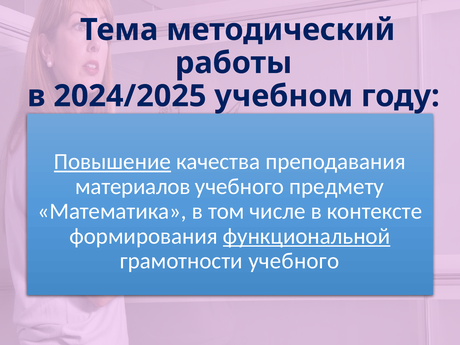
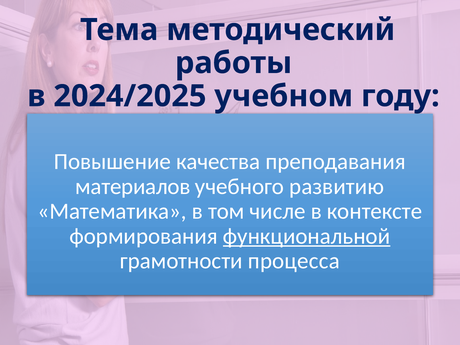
Повышение underline: present -> none
предмету: предмету -> развитию
грамотности учебного: учебного -> процесса
